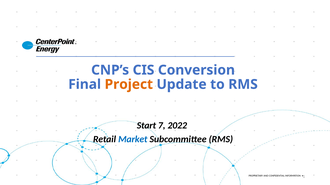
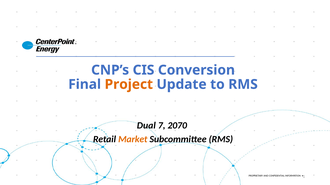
Start: Start -> Dual
2022: 2022 -> 2070
Market colour: blue -> orange
